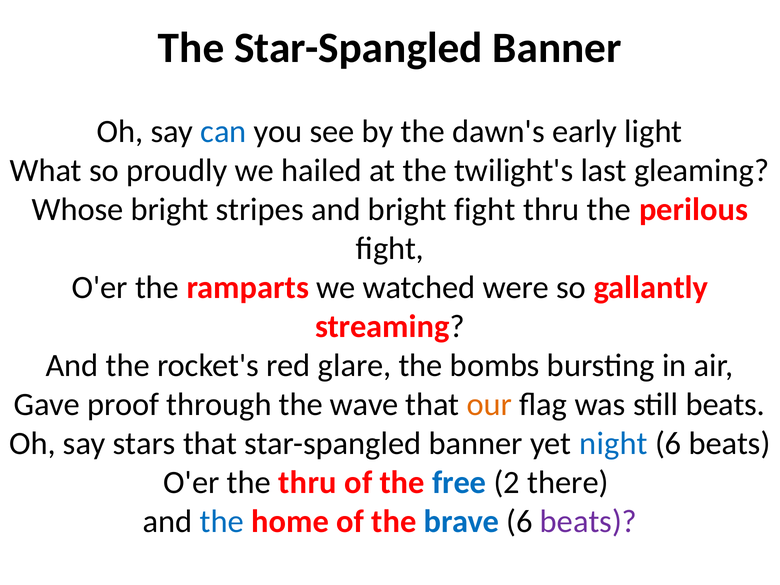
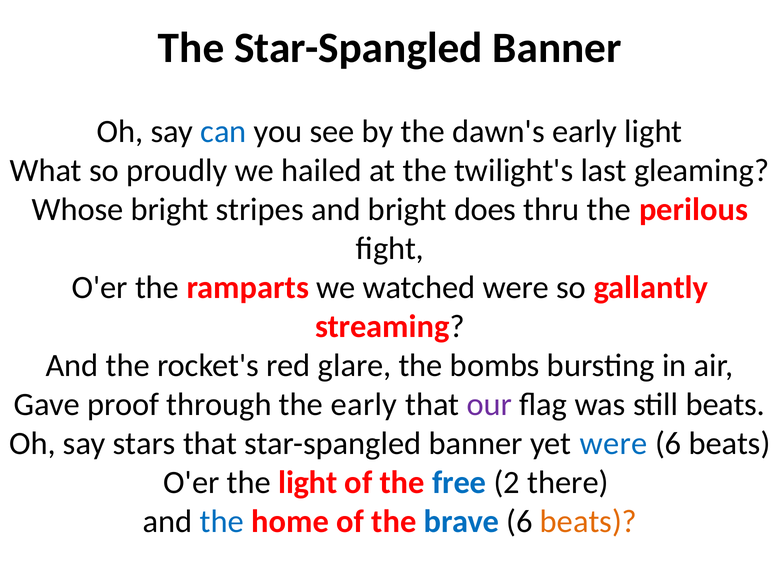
bright fight: fight -> does
the wave: wave -> early
our colour: orange -> purple
yet night: night -> were
the thru: thru -> light
beats at (588, 522) colour: purple -> orange
